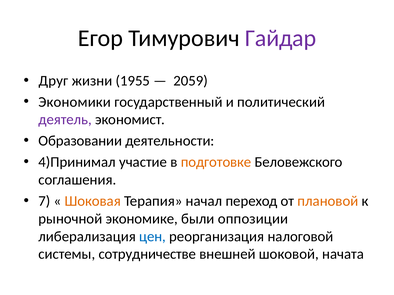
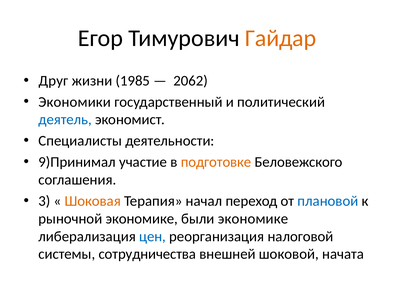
Гайдар colour: purple -> orange
1955: 1955 -> 1985
2059: 2059 -> 2062
деятель colour: purple -> blue
Образовании: Образовании -> Специалисты
4)Принимал: 4)Принимал -> 9)Принимал
7: 7 -> 3
плановой colour: orange -> blue
были оппозиции: оппозиции -> экономике
сотрудничестве: сотрудничестве -> сотрудничества
